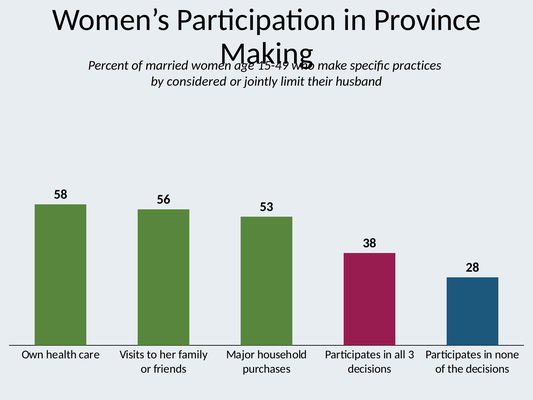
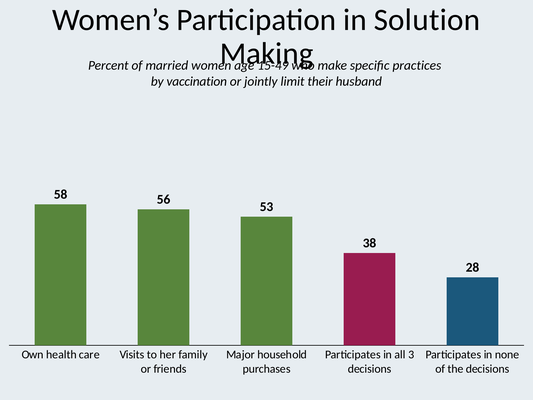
Province: Province -> Solution
considered: considered -> vaccination
